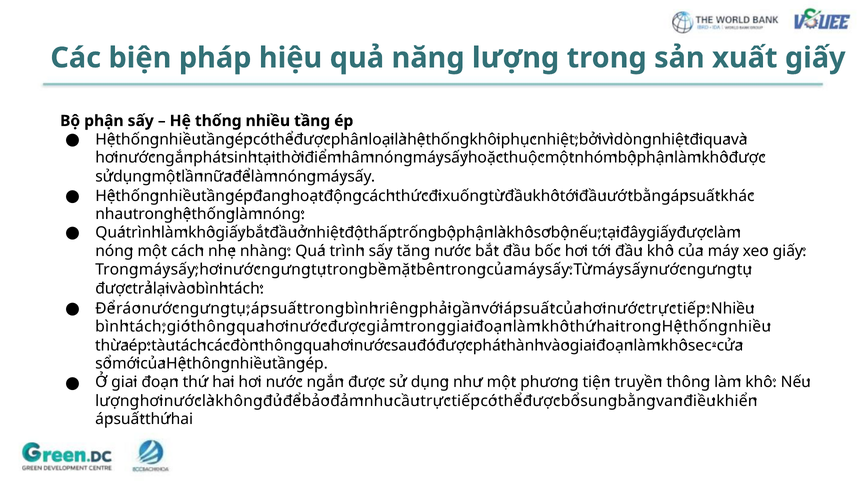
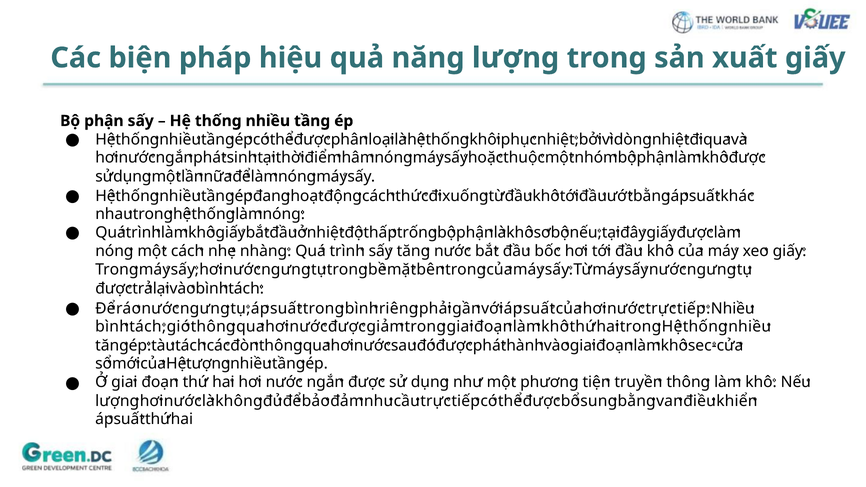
thừa at (112, 345): thừa -> tăng
thông at (208, 364): thông -> tượng
